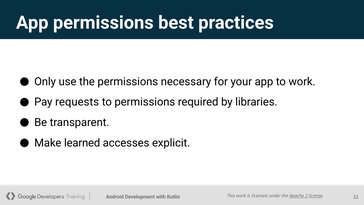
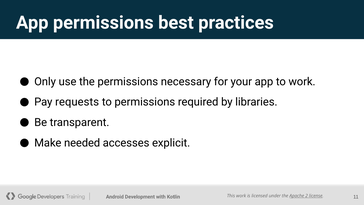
learned: learned -> needed
